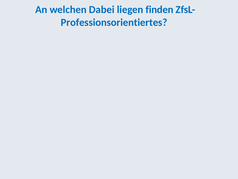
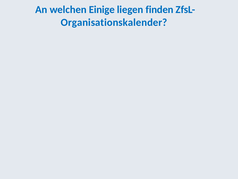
Dabei: Dabei -> Einige
Professionsorientiertes: Professionsorientiertes -> Organisationskalender
